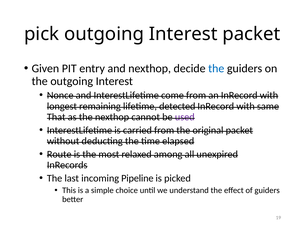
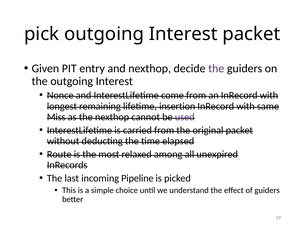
the at (216, 69) colour: blue -> purple
detected: detected -> insertion
That: That -> Miss
